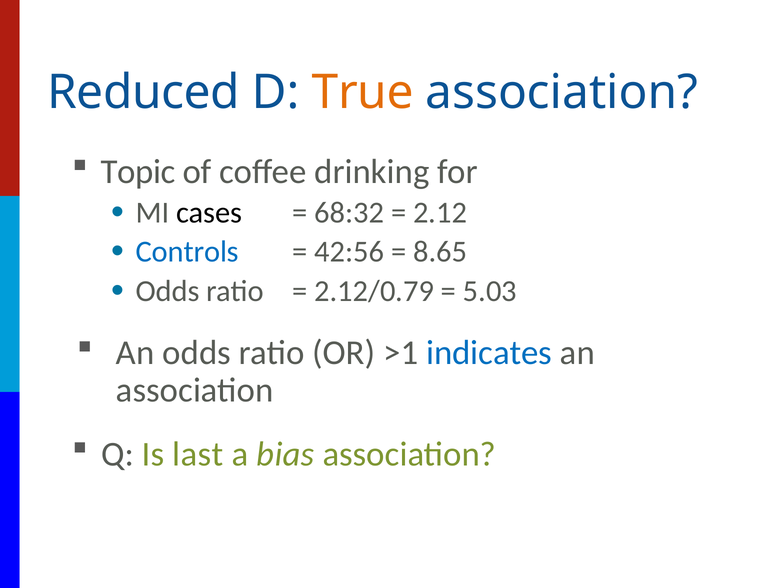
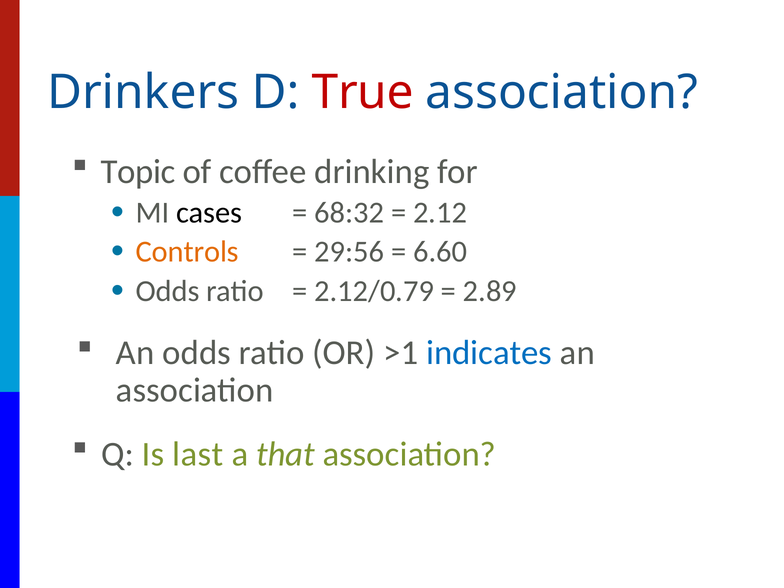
Reduced: Reduced -> Drinkers
True colour: orange -> red
Controls colour: blue -> orange
42:56: 42:56 -> 29:56
8.65: 8.65 -> 6.60
5.03: 5.03 -> 2.89
bias: bias -> that
